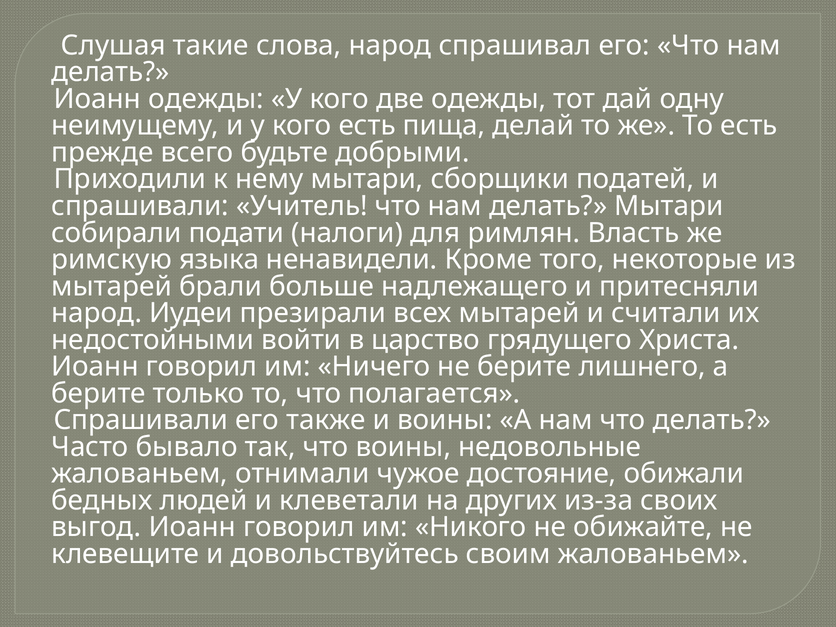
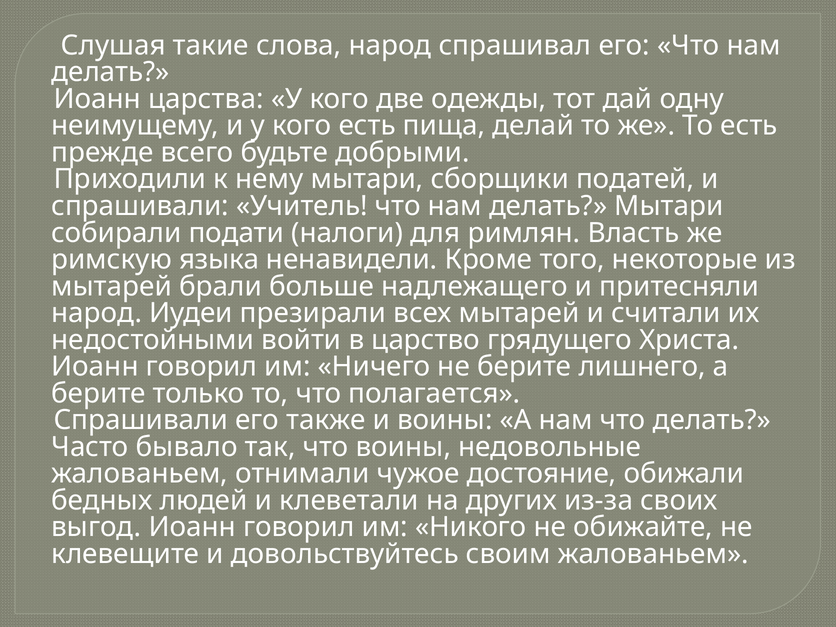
Иоанн одежды: одежды -> царства
